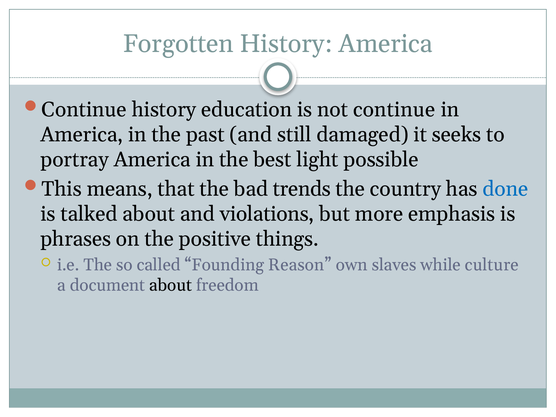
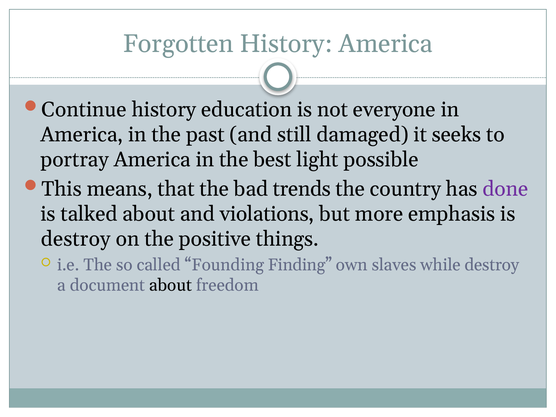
not continue: continue -> everyone
done colour: blue -> purple
phrases at (76, 239): phrases -> destroy
Reason: Reason -> Finding
while culture: culture -> destroy
